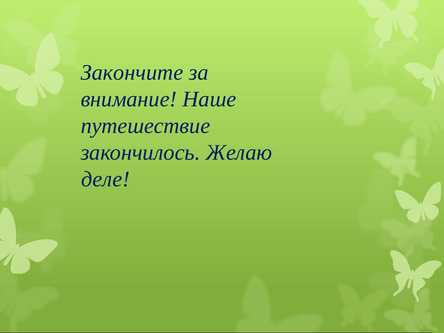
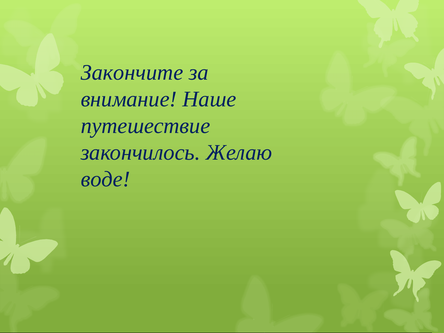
деле: деле -> воде
